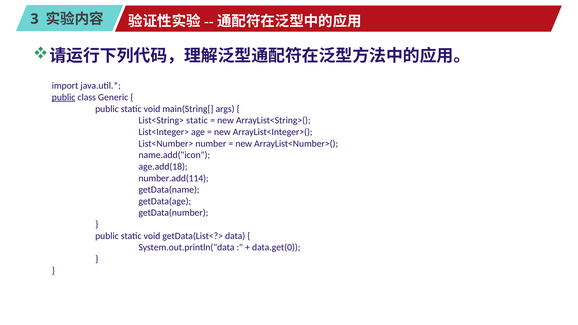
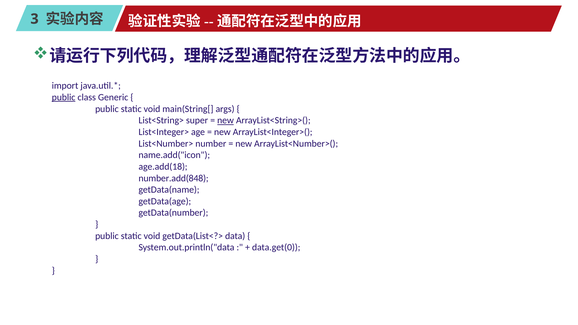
List<String> static: static -> super
new at (226, 120) underline: none -> present
number.add(114: number.add(114 -> number.add(848
